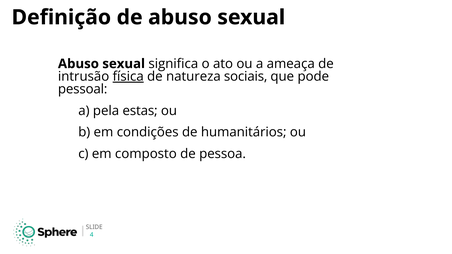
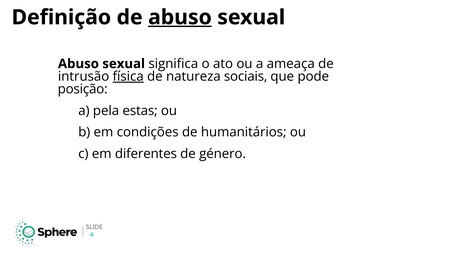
abuso at (180, 17) underline: none -> present
pessoal: pessoal -> posição
composto: composto -> diferentes
pessoa: pessoa -> género
